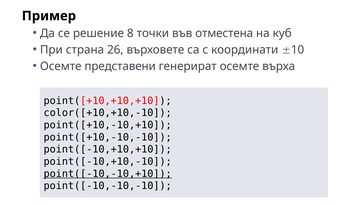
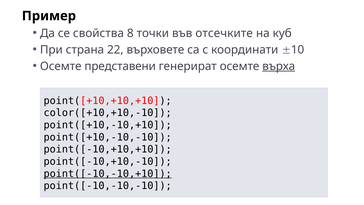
решение: решение -> свойства
отместена: отместена -> отсечките
26: 26 -> 22
върха underline: none -> present
